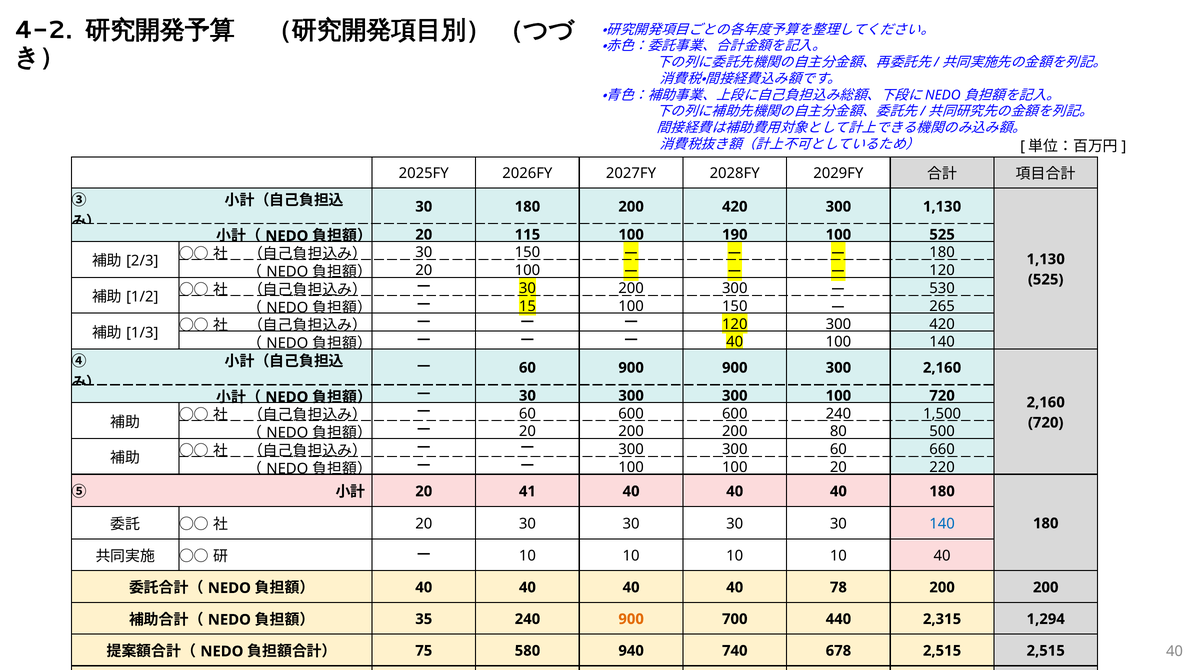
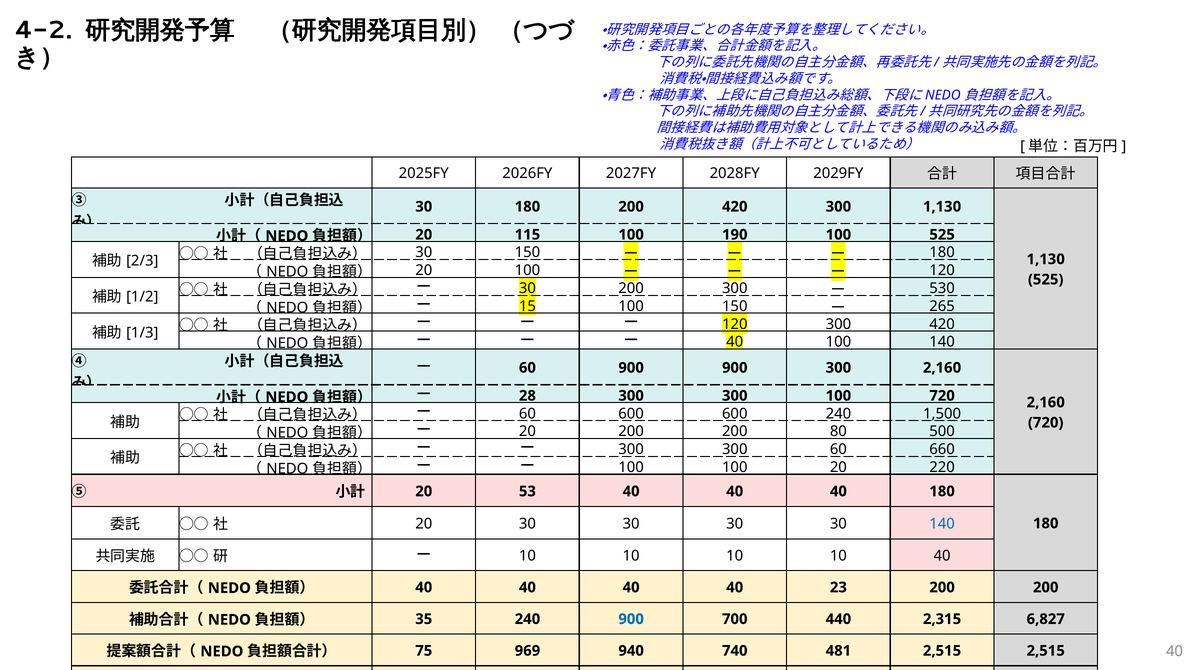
30 at (527, 396): 30 -> 28
41: 41 -> 53
78: 78 -> 23
900 at (631, 620) colour: orange -> blue
1,294: 1,294 -> 6,827
580: 580 -> 969
678: 678 -> 481
